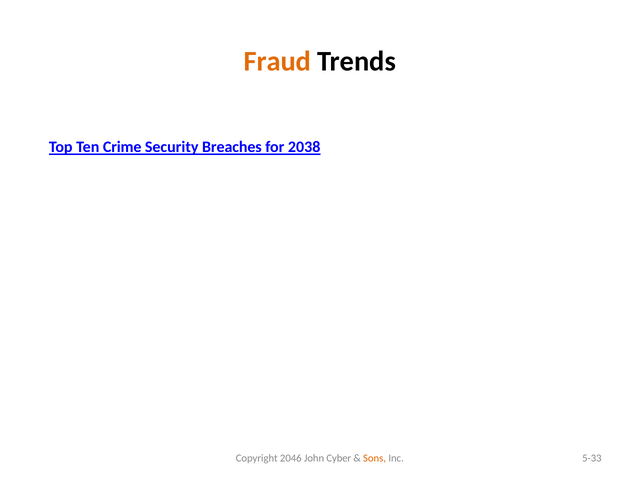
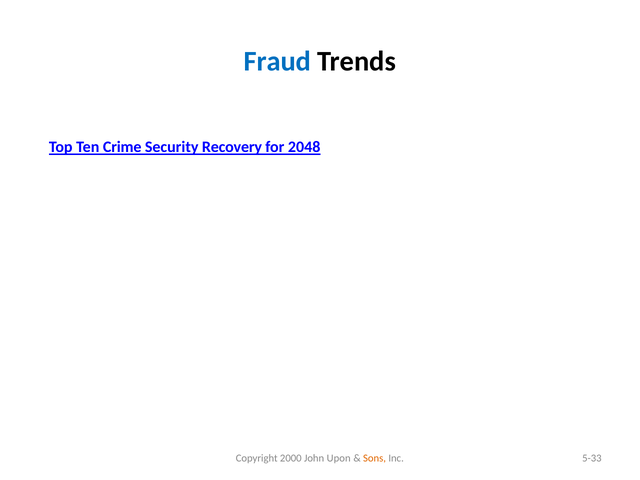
Fraud colour: orange -> blue
Breaches: Breaches -> Recovery
2038: 2038 -> 2048
2046: 2046 -> 2000
Cyber: Cyber -> Upon
